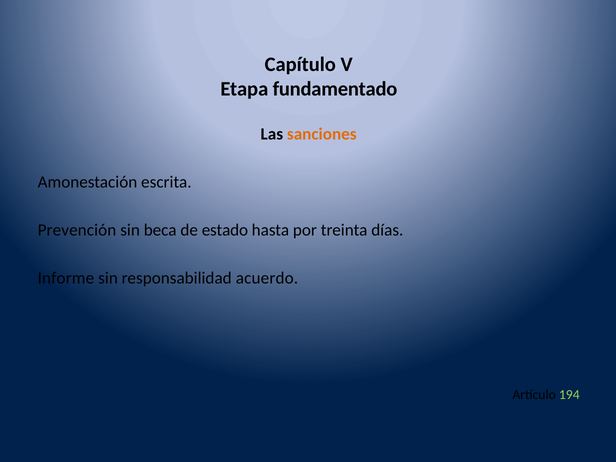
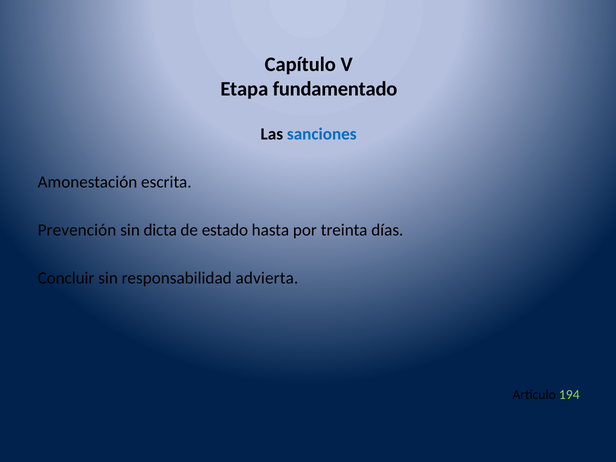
sanciones colour: orange -> blue
beca: beca -> dicta
Informe: Informe -> Concluir
acuerdo: acuerdo -> advierta
